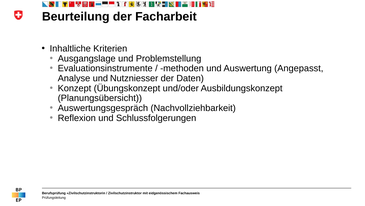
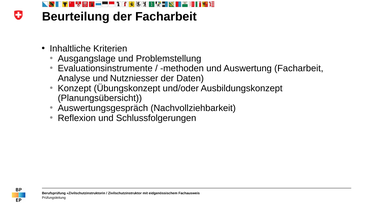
Auswertung Angepasst: Angepasst -> Facharbeit
